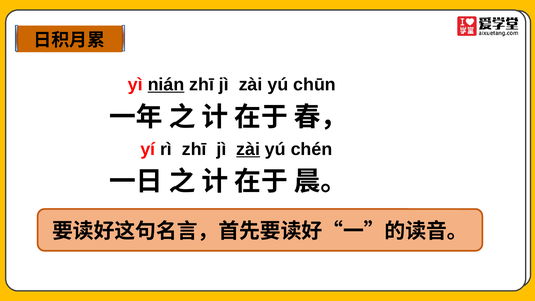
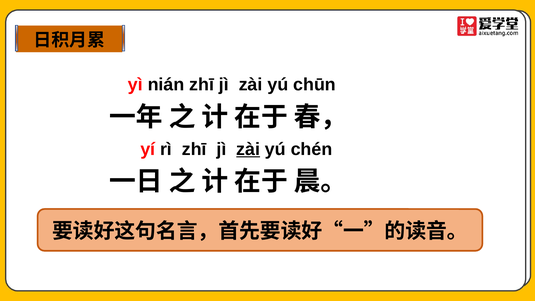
nián underline: present -> none
